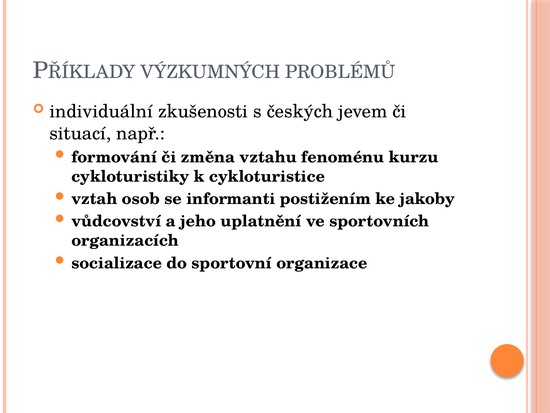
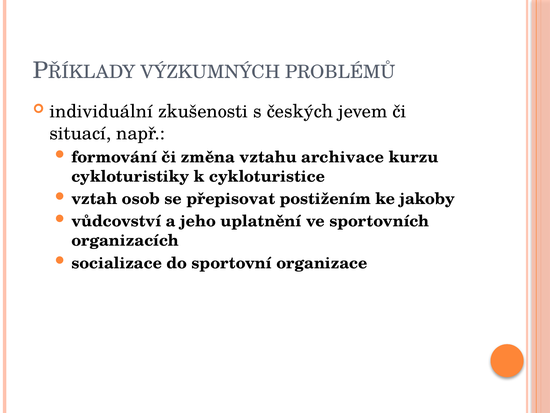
fenoménu: fenoménu -> archivace
informanti: informanti -> přepisovat
